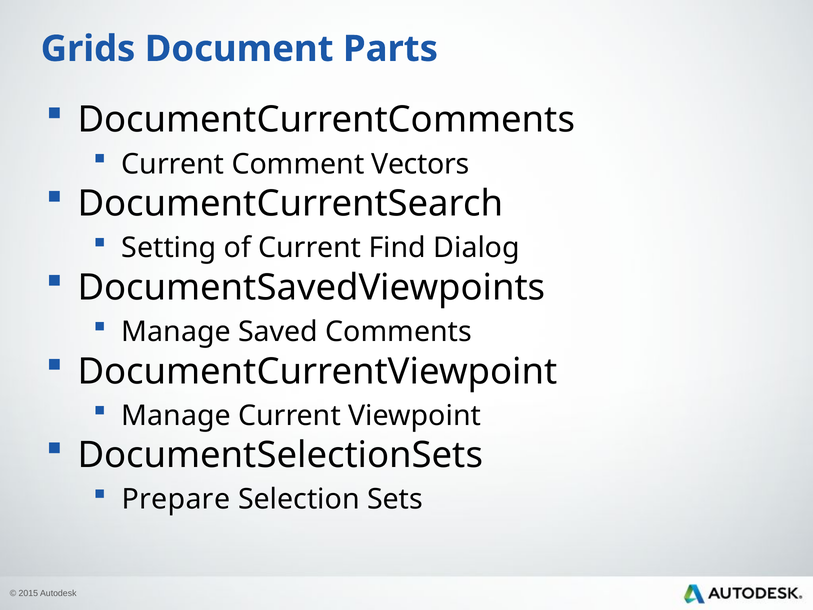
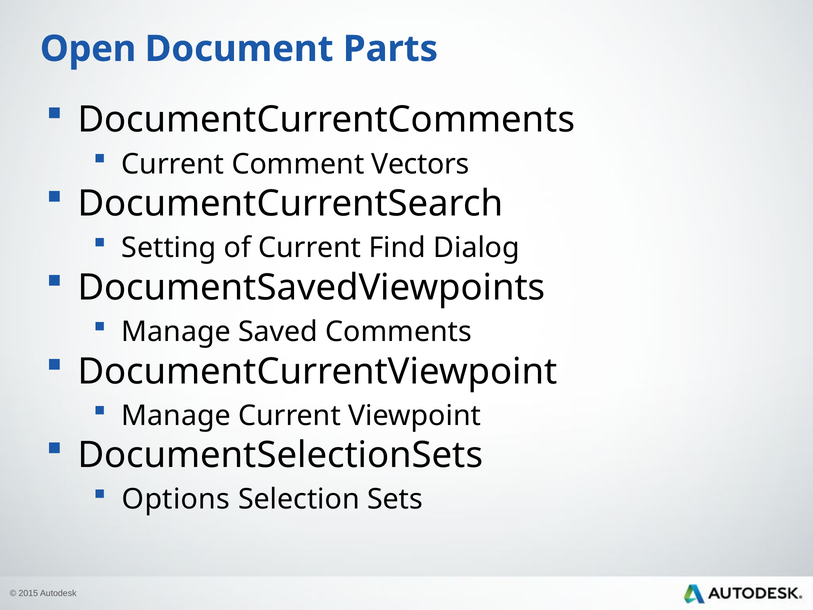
Grids: Grids -> Open
Prepare: Prepare -> Options
